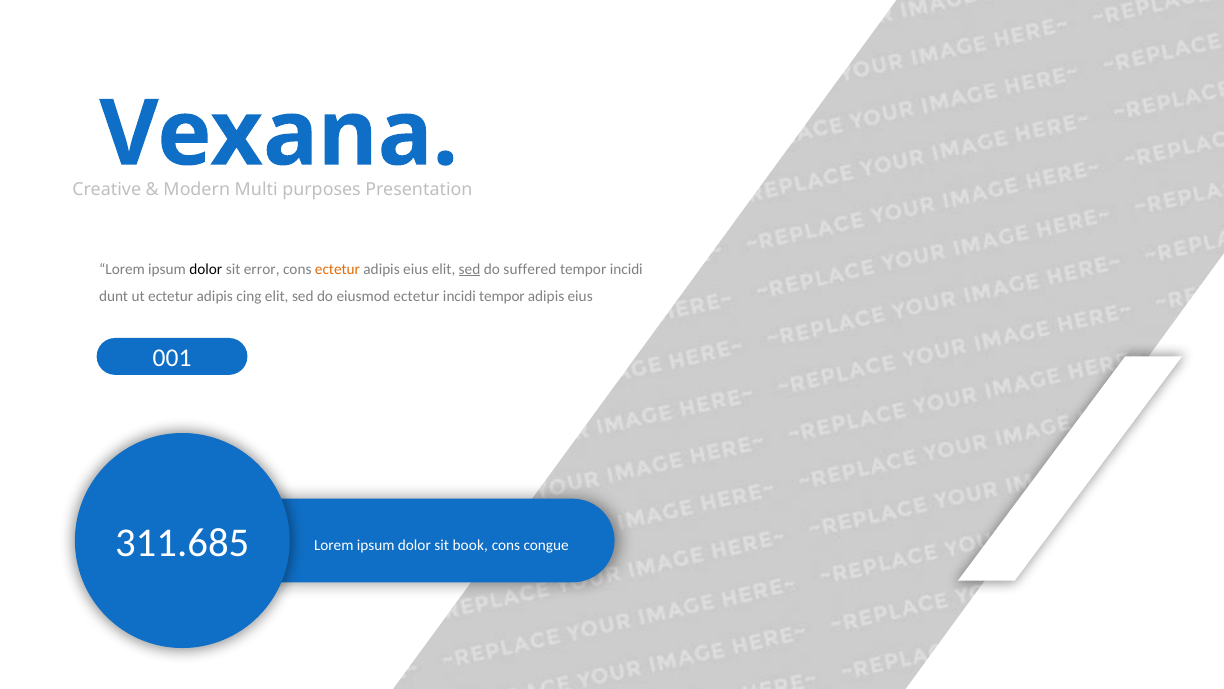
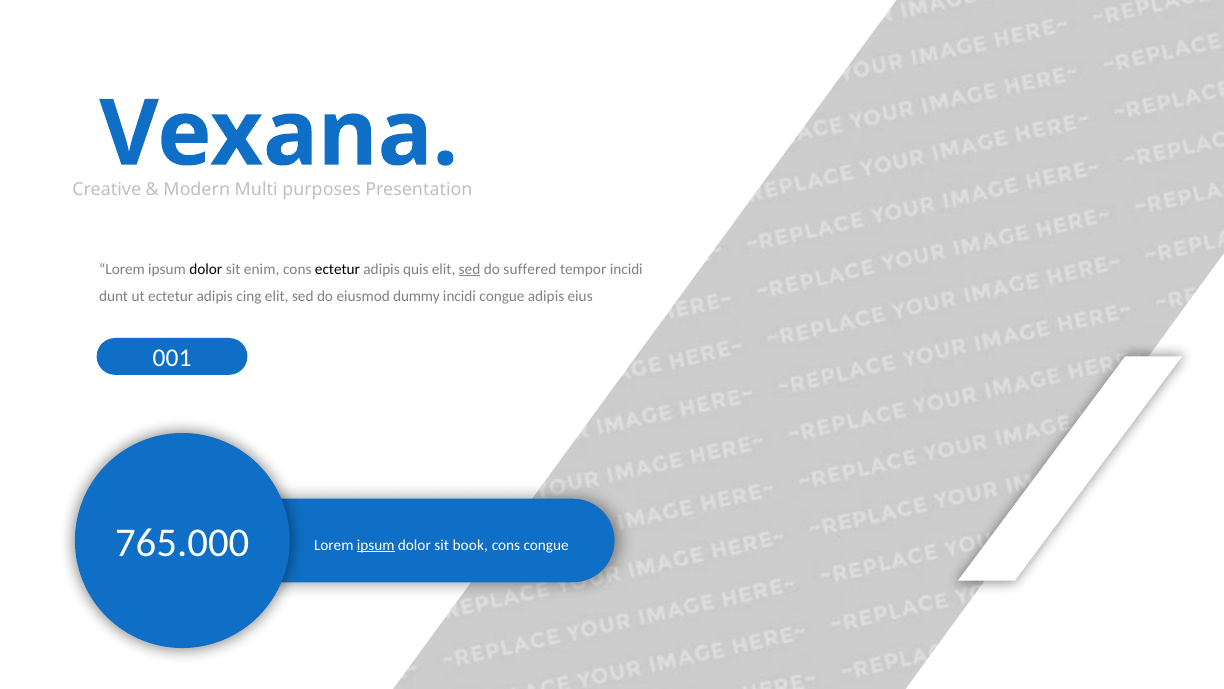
error: error -> enim
ectetur at (337, 269) colour: orange -> black
eius at (416, 269): eius -> quis
eiusmod ectetur: ectetur -> dummy
incidi tempor: tempor -> congue
311.685: 311.685 -> 765.000
ipsum at (376, 545) underline: none -> present
